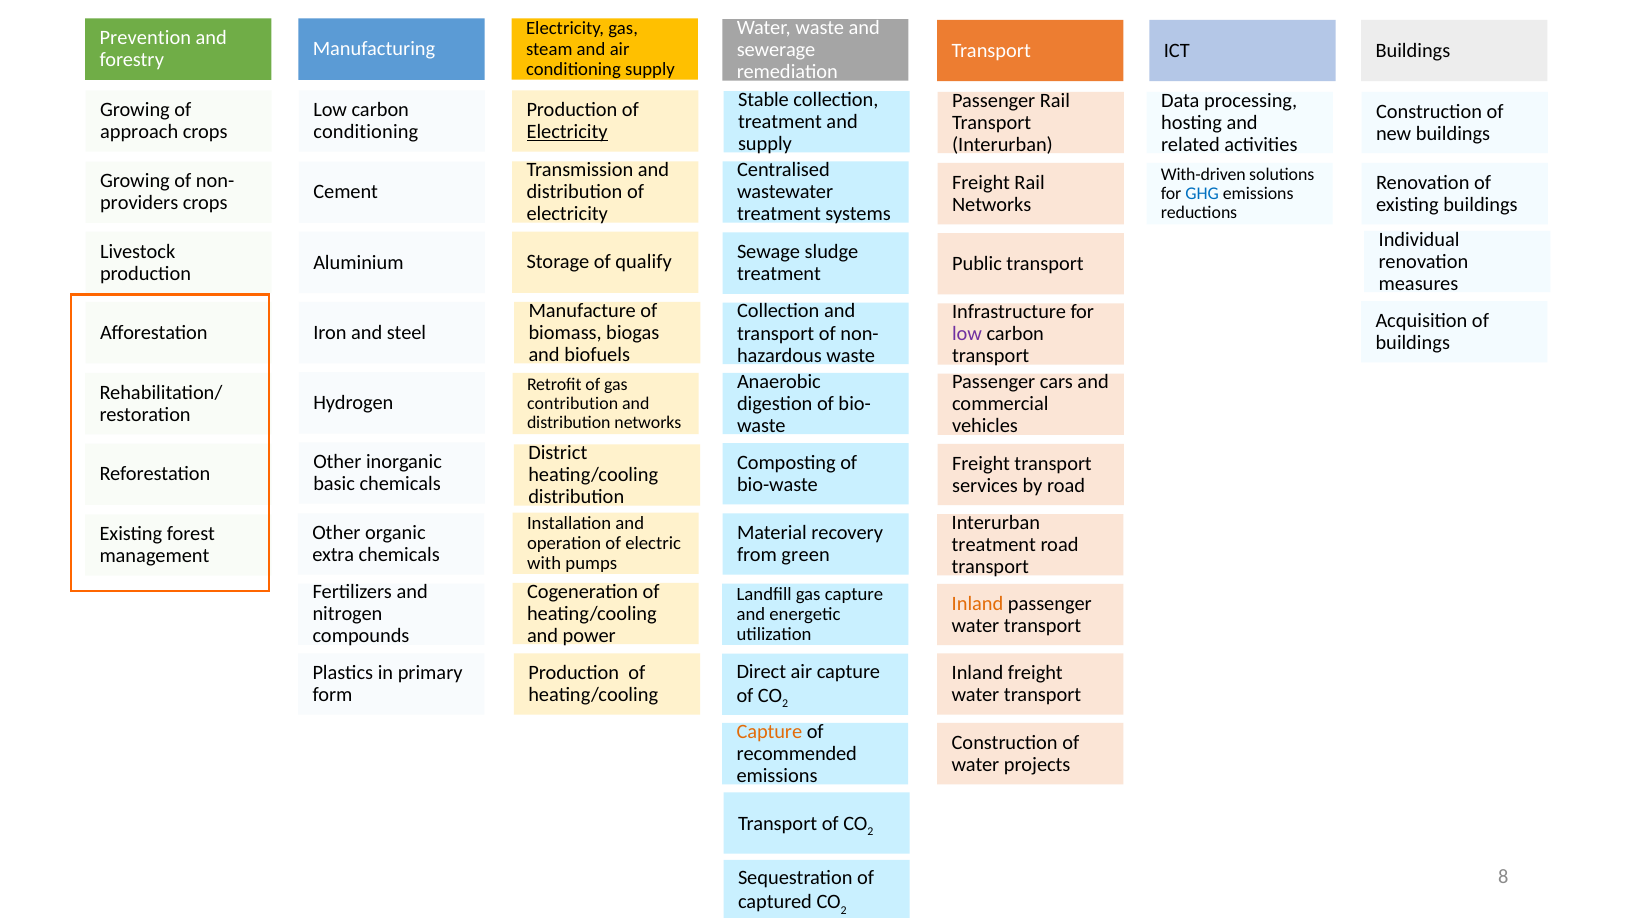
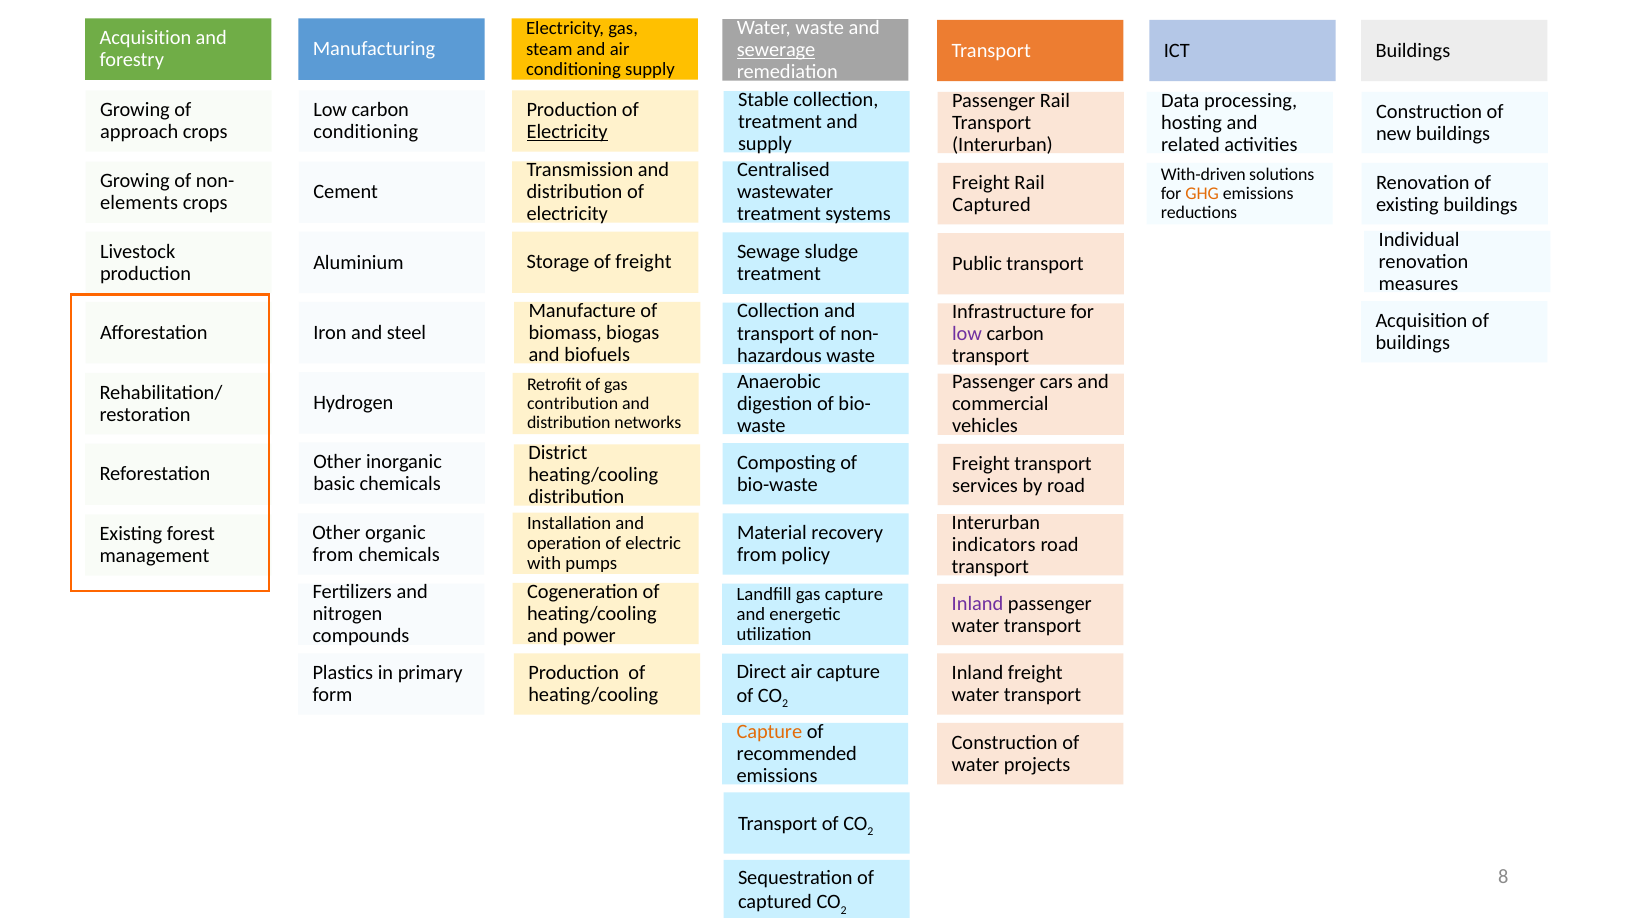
Prevention at (145, 38): Prevention -> Acquisition
sewerage underline: none -> present
GHG colour: blue -> orange
providers: providers -> elements
Networks at (992, 205): Networks -> Captured
of qualify: qualify -> freight
treatment at (994, 545): treatment -> indicators
extra at (333, 555): extra -> from
green: green -> policy
Inland at (978, 604) colour: orange -> purple
